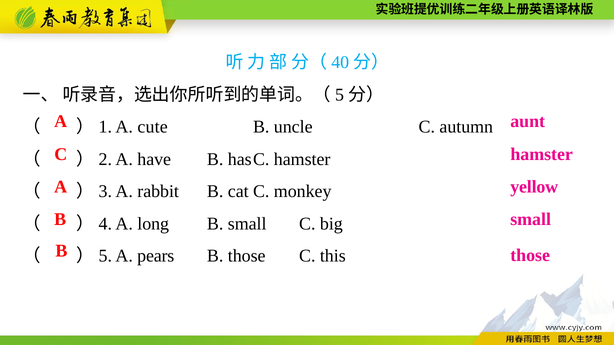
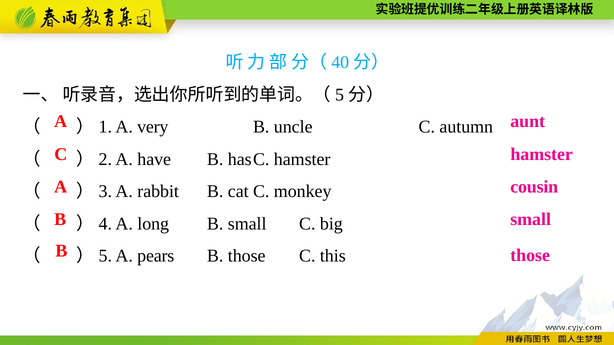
cute: cute -> very
yellow: yellow -> cousin
